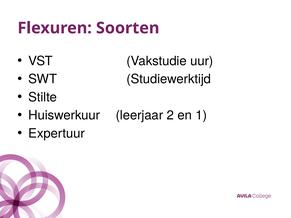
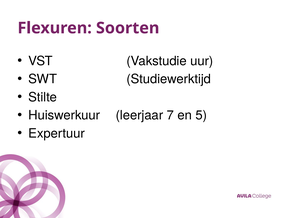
2: 2 -> 7
1: 1 -> 5
